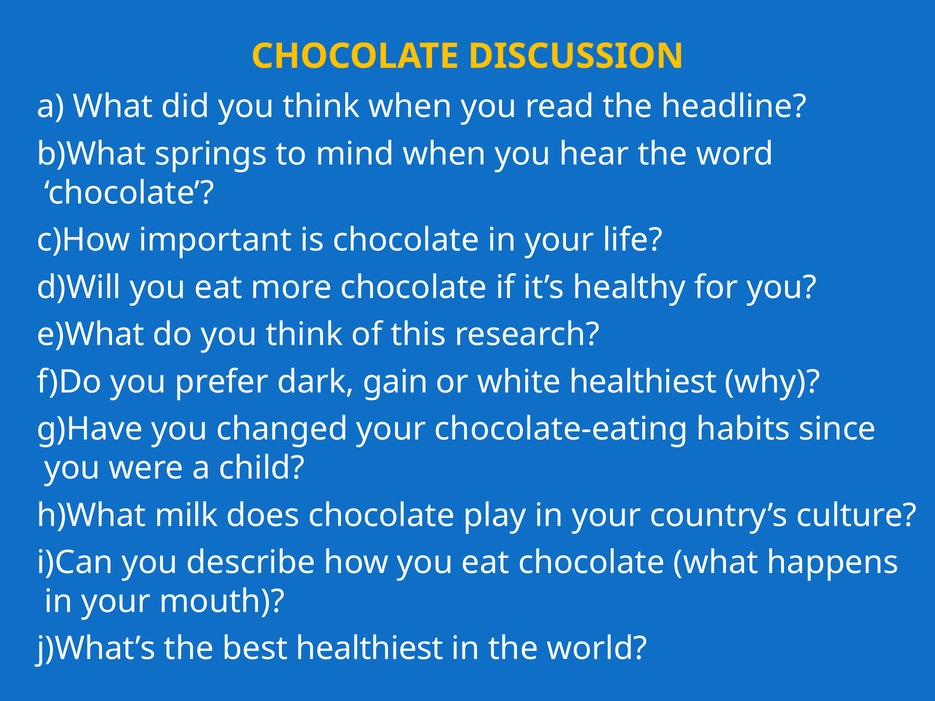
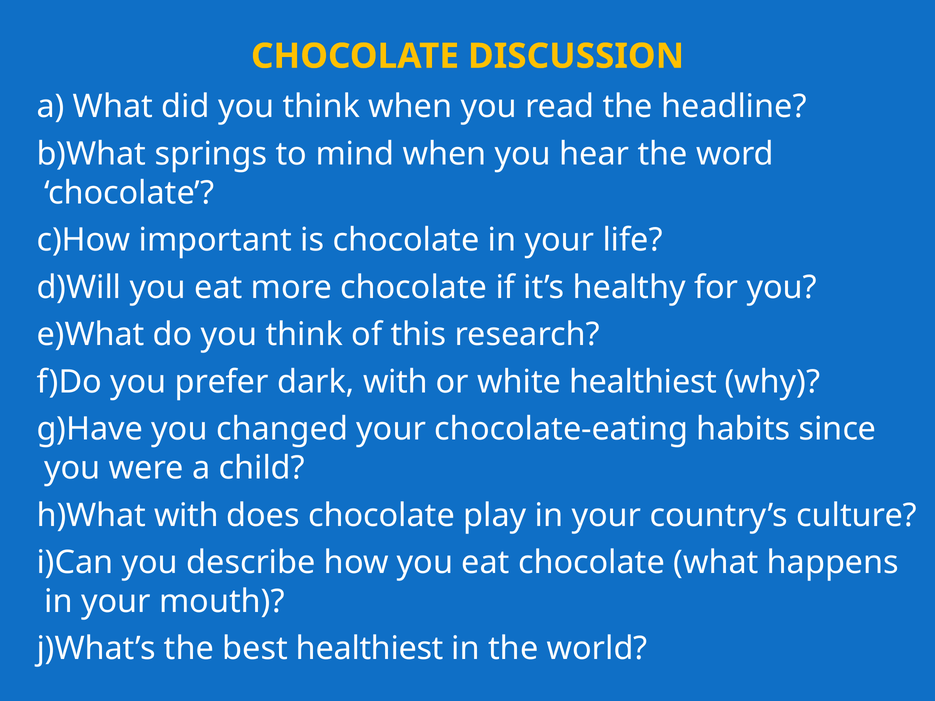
dark gain: gain -> with
h)What milk: milk -> with
